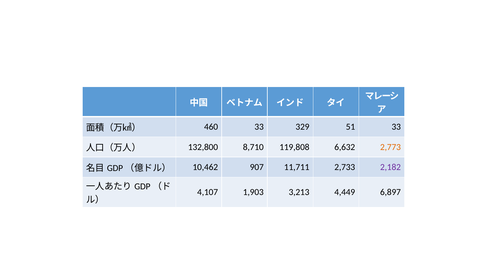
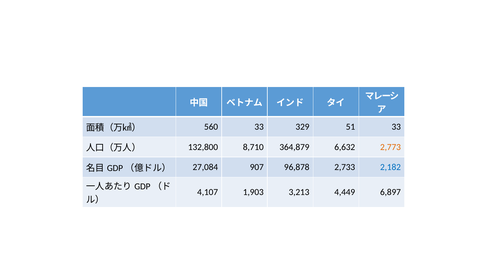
460: 460 -> 560
119,808: 119,808 -> 364,879
10,462: 10,462 -> 27,084
11,711: 11,711 -> 96,878
2,182 colour: purple -> blue
